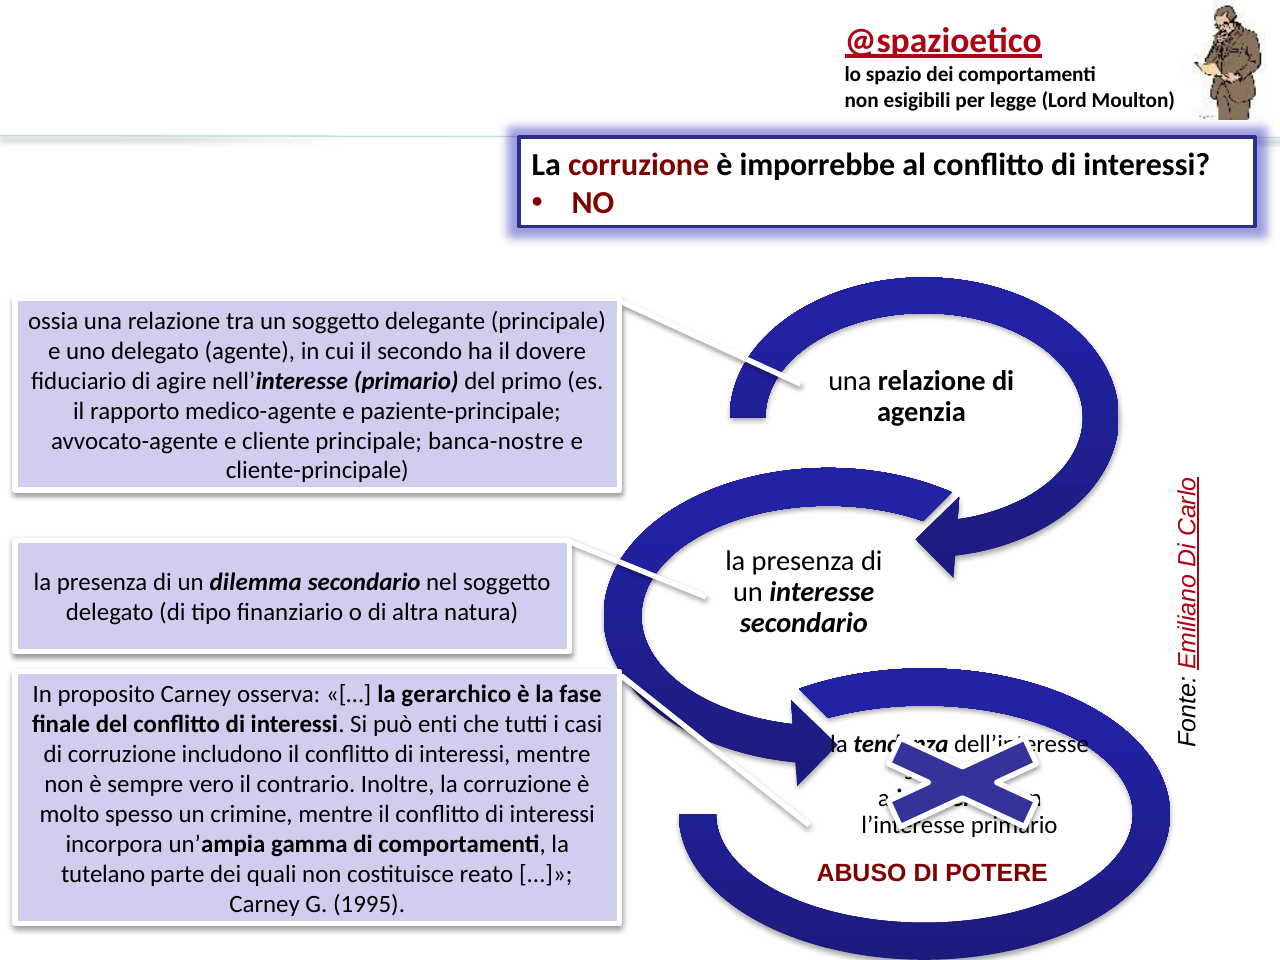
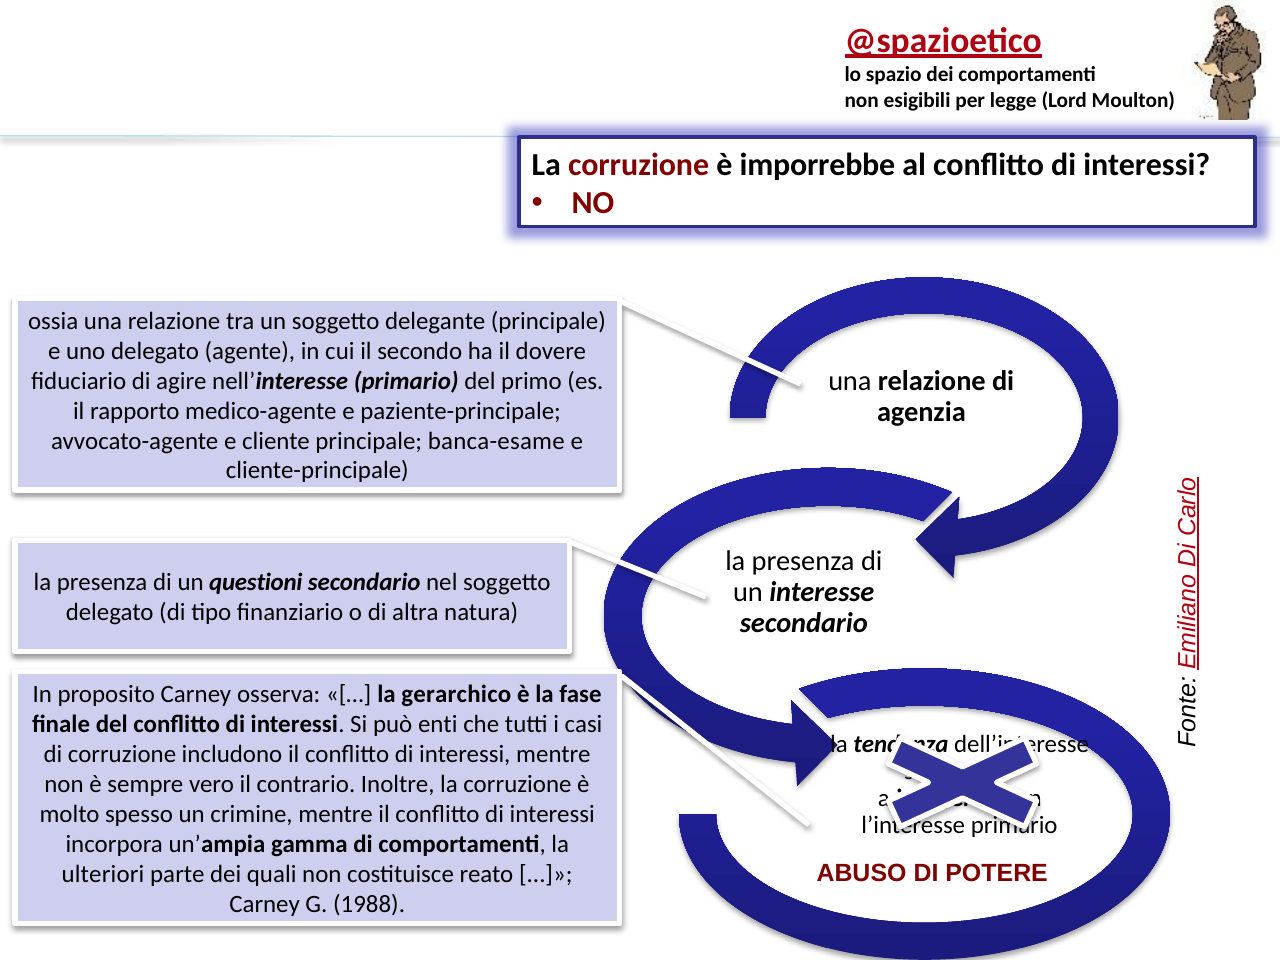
banca-nostre: banca-nostre -> banca-esame
dilemma: dilemma -> questioni
tutelano: tutelano -> ulteriori
1995: 1995 -> 1988
